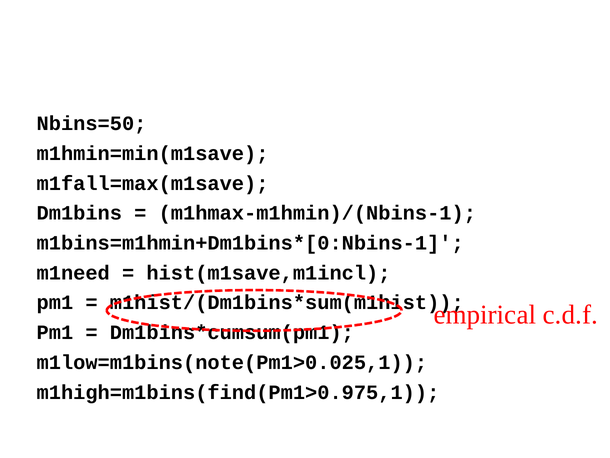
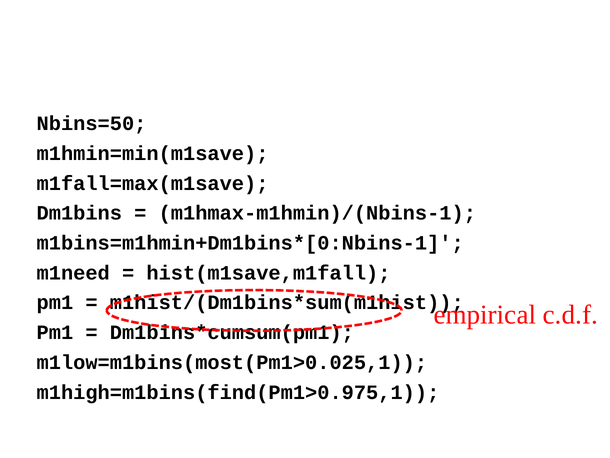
hist(m1save,m1incl: hist(m1save,m1incl -> hist(m1save,m1fall
m1low=m1bins(note(Pm1>0.025,1: m1low=m1bins(note(Pm1>0.025,1 -> m1low=m1bins(most(Pm1>0.025,1
